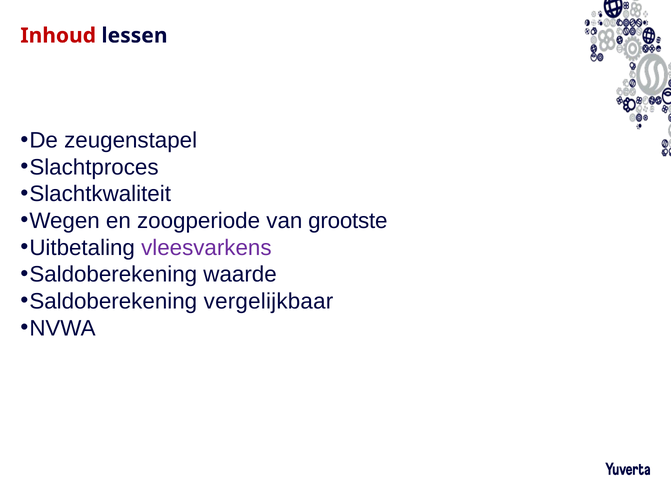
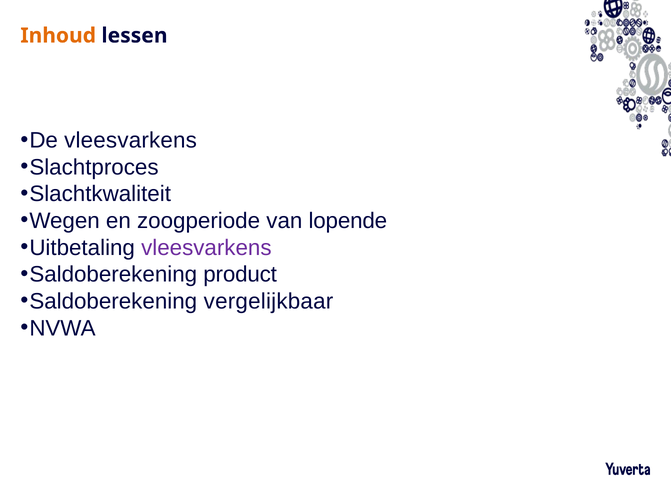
Inhoud colour: red -> orange
De zeugenstapel: zeugenstapel -> vleesvarkens
grootste: grootste -> lopende
waarde: waarde -> product
